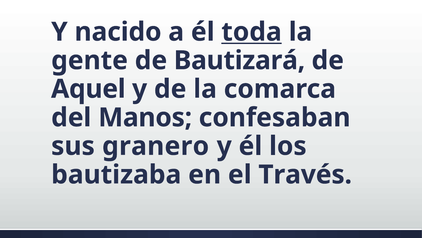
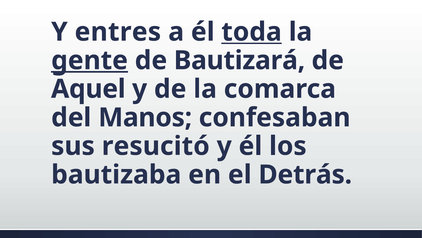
nacido: nacido -> entres
gente underline: none -> present
granero: granero -> resucitó
Través: Través -> Detrás
